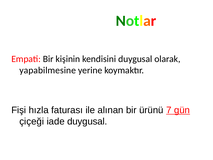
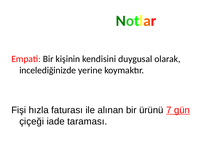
yapabilmesine: yapabilmesine -> incelediğinizde
iade duygusal: duygusal -> taraması
